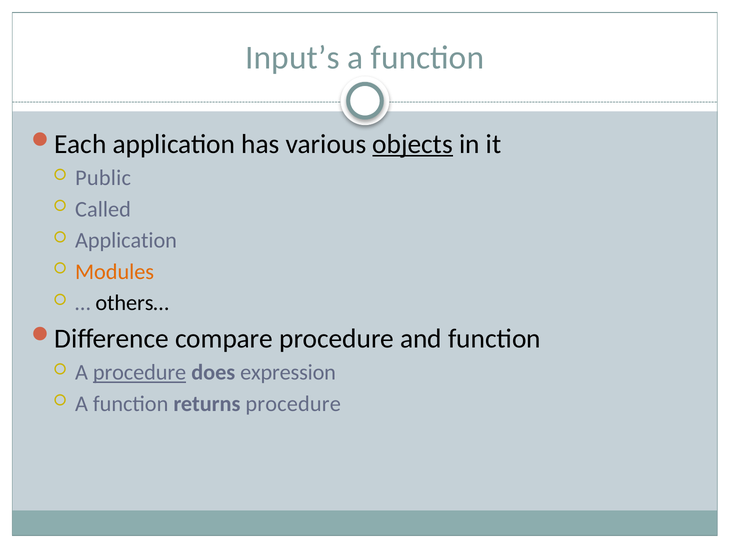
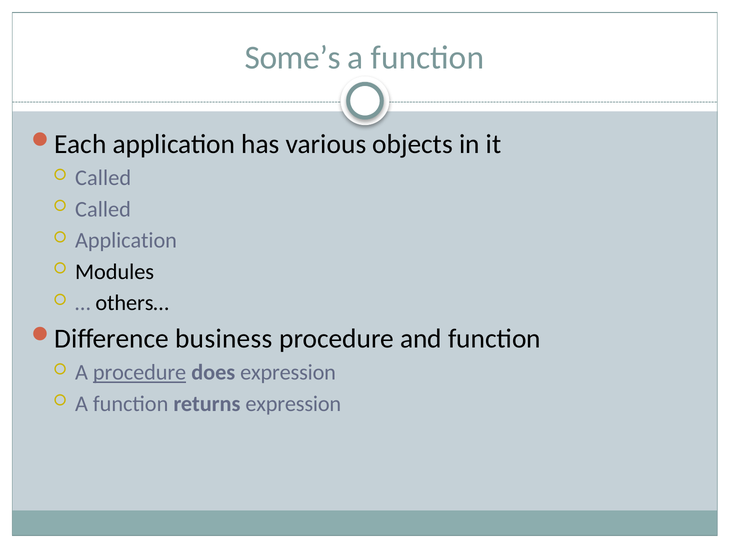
Input’s: Input’s -> Some’s
objects underline: present -> none
Public at (103, 178): Public -> Called
Modules colour: orange -> black
compare: compare -> business
returns procedure: procedure -> expression
